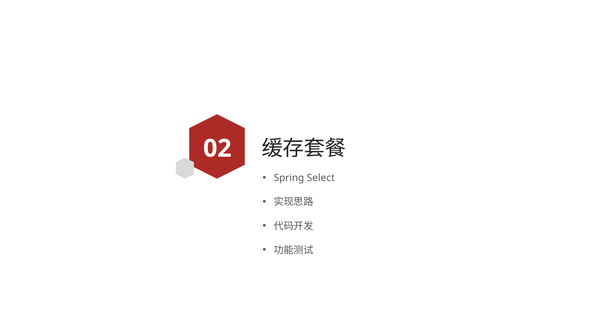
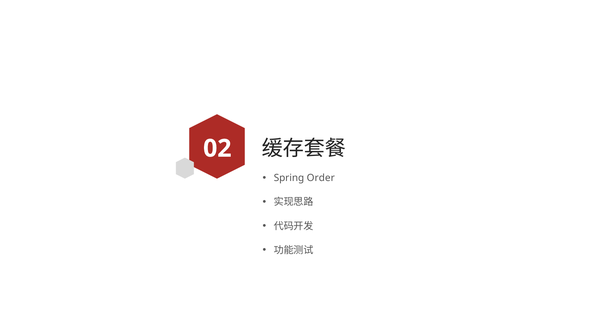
Select: Select -> Order
